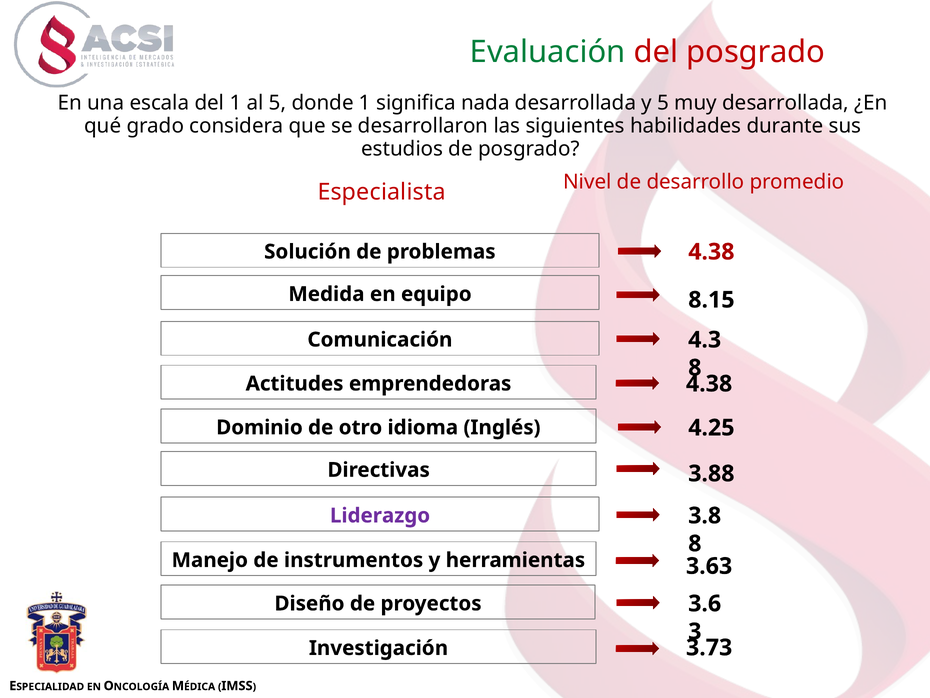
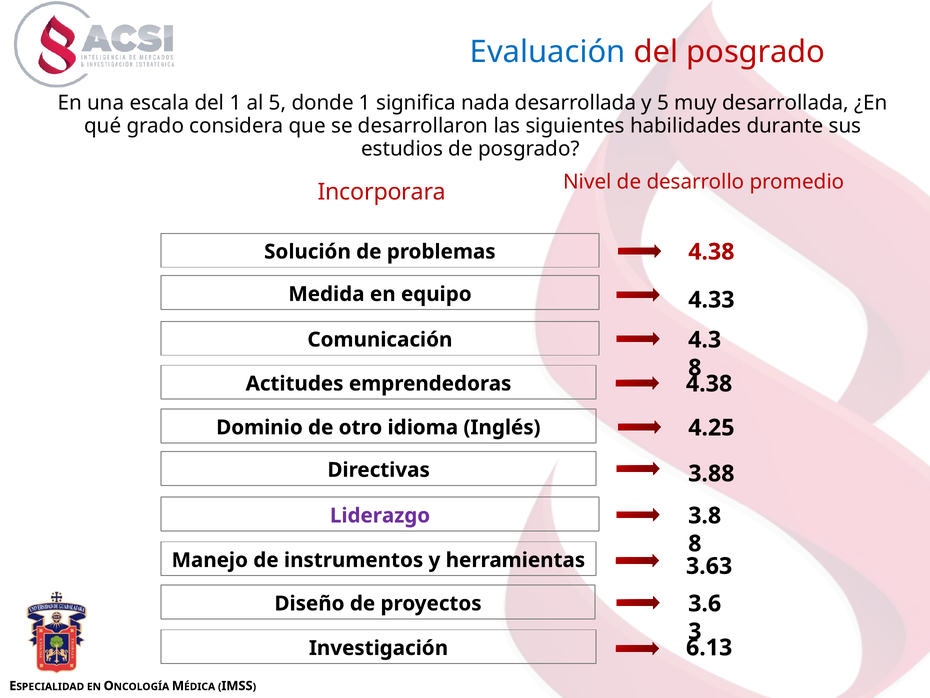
Evaluación colour: green -> blue
Especialista: Especialista -> Incorporara
8.15: 8.15 -> 4.33
3.73: 3.73 -> 6.13
